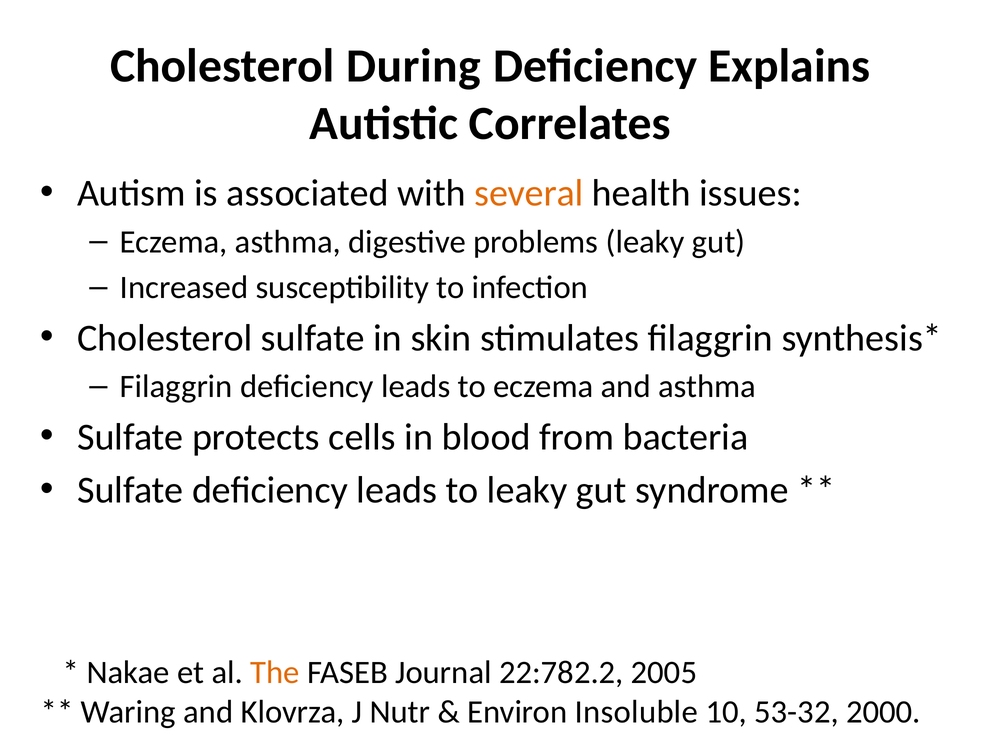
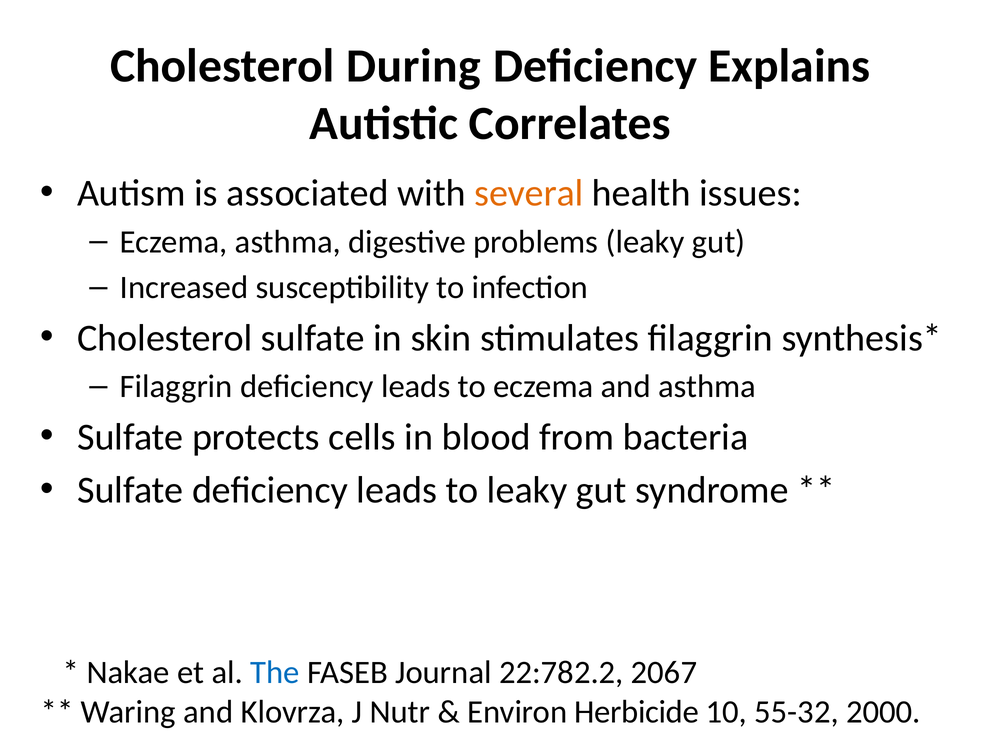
The colour: orange -> blue
2005: 2005 -> 2067
Insoluble: Insoluble -> Herbicide
53-32: 53-32 -> 55-32
